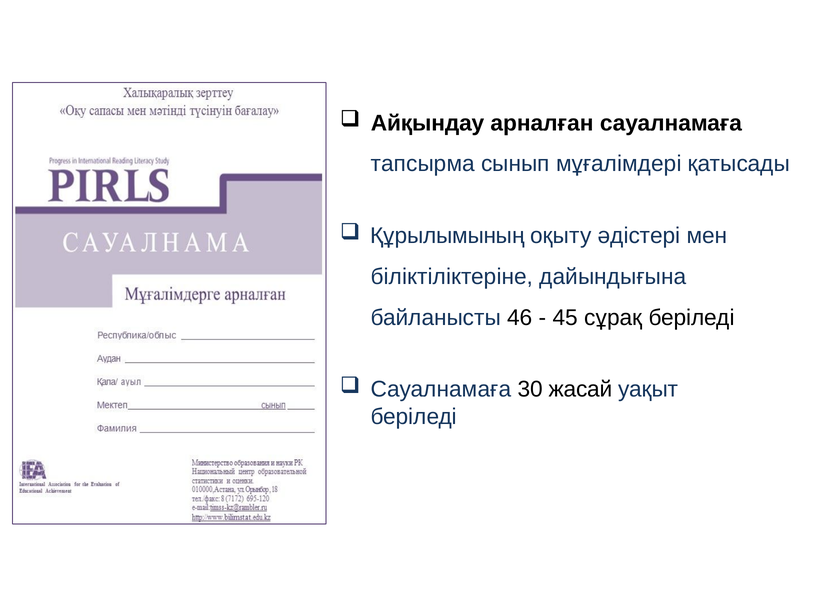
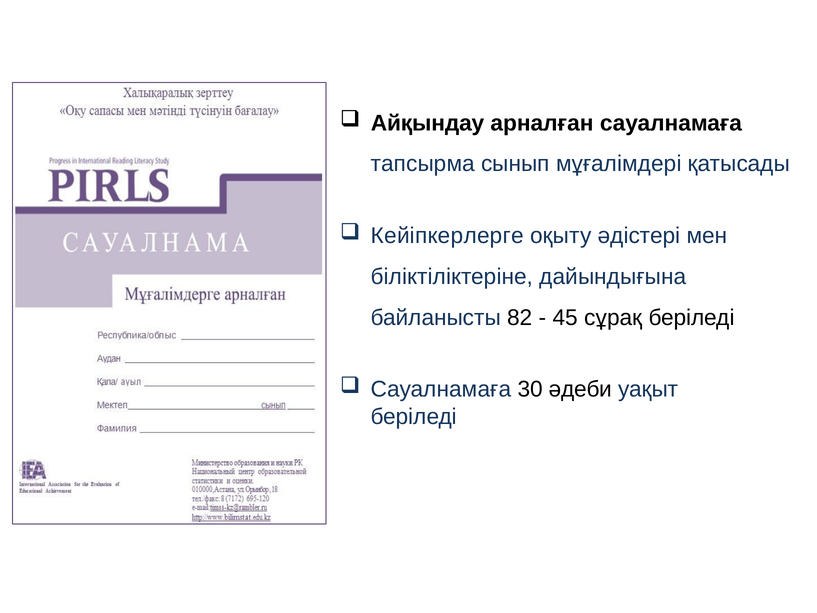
Құрылымының: Құрылымының -> Кейіпкерлерге
46: 46 -> 82
жасай: жасай -> әдеби
